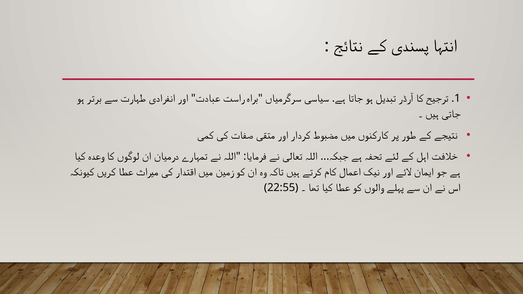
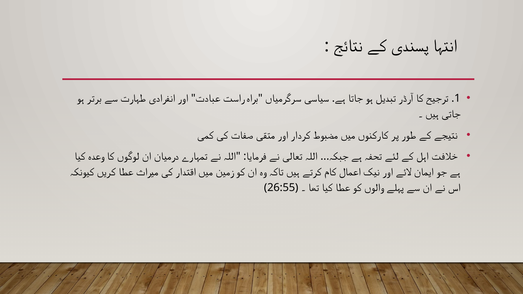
22:55: 22:55 -> 26:55
